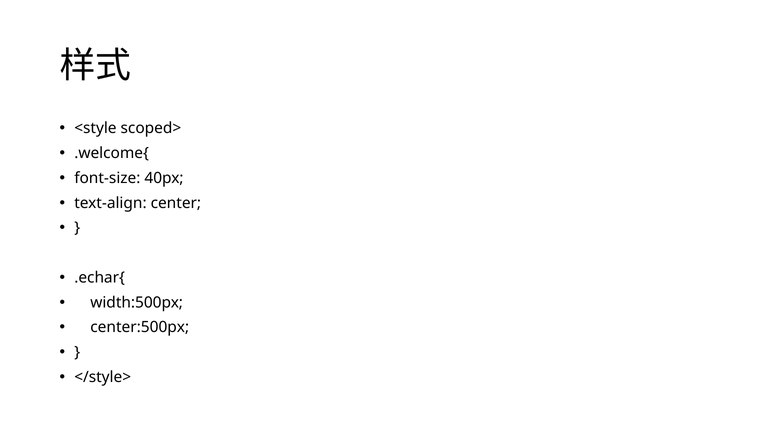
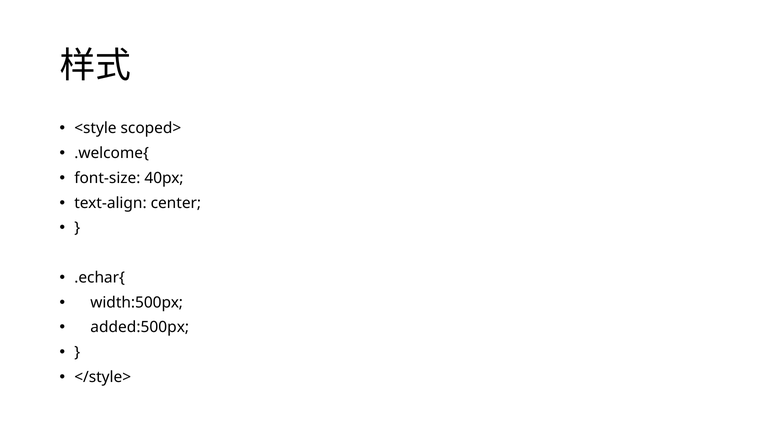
center:500px: center:500px -> added:500px
